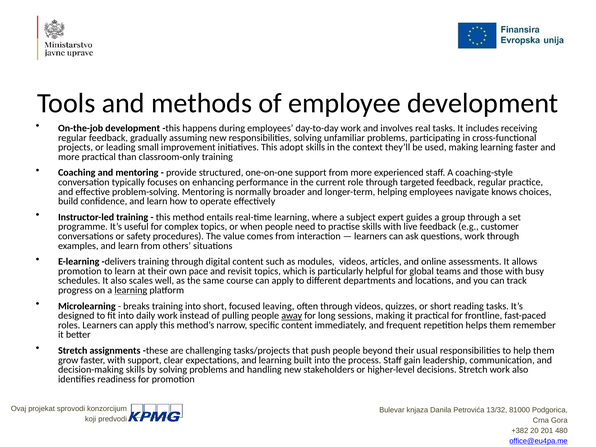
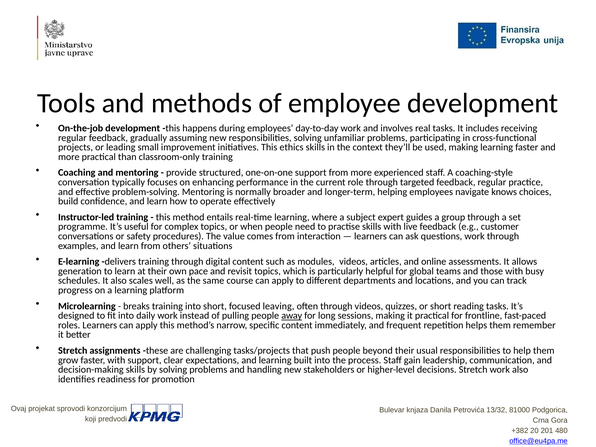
adopt: adopt -> ethics
promotion at (80, 271): promotion -> generation
learning at (131, 290) underline: present -> none
